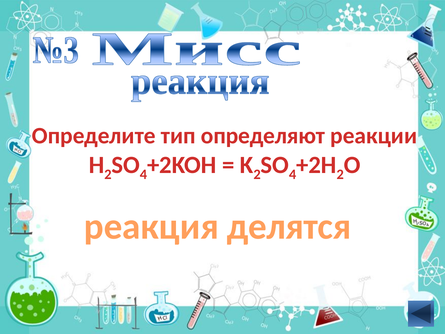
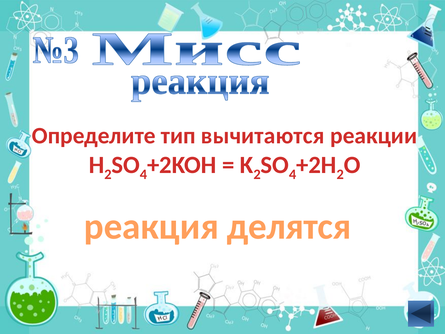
определяют: определяют -> вычитаются
